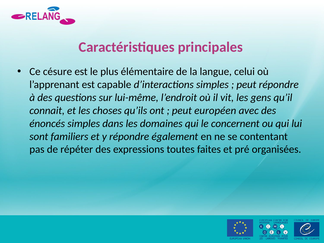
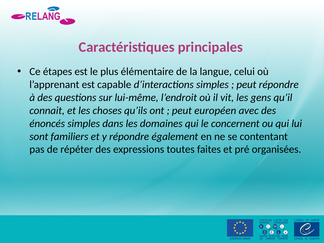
césure: césure -> étapes
